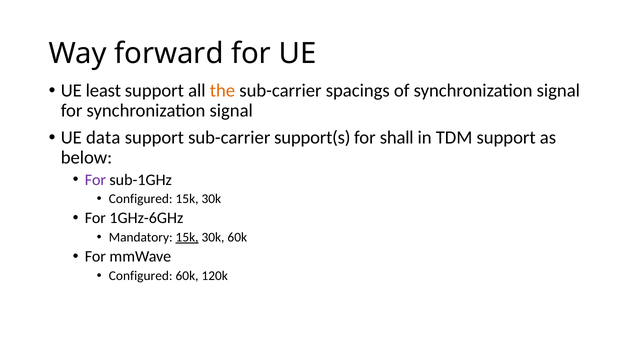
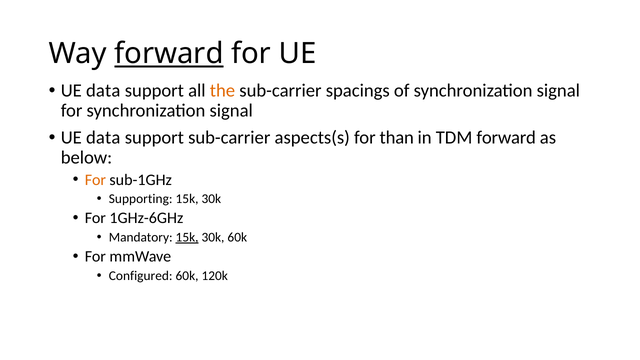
forward at (169, 54) underline: none -> present
least at (103, 91): least -> data
support(s: support(s -> aspects(s
shall: shall -> than
TDM support: support -> forward
For at (95, 180) colour: purple -> orange
Configured at (141, 199): Configured -> Supporting
